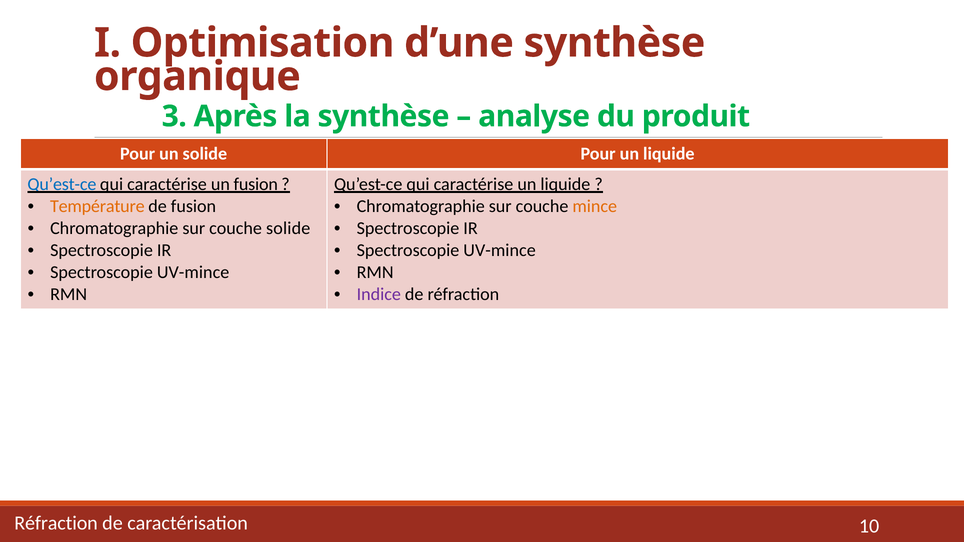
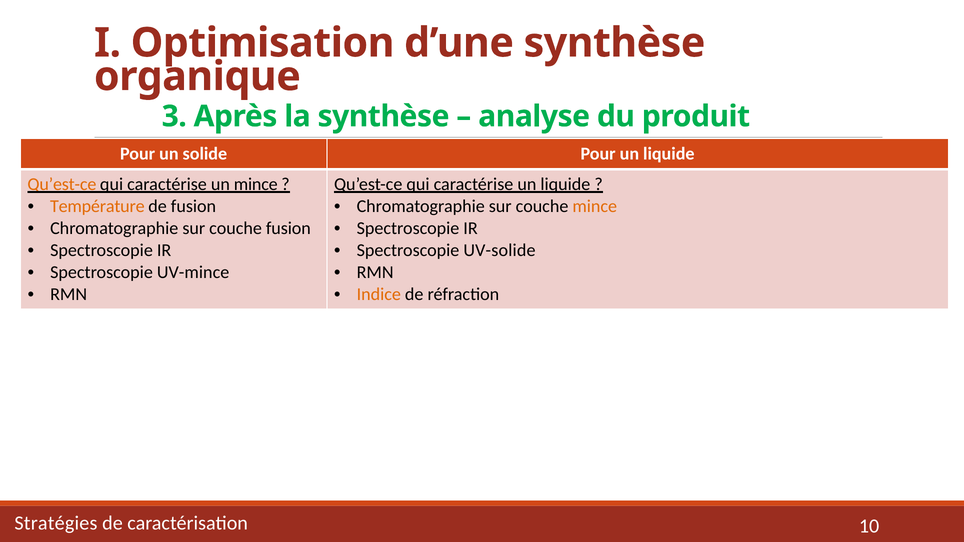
Qu’est-ce at (62, 184) colour: blue -> orange
un fusion: fusion -> mince
couche solide: solide -> fusion
UV-mince at (500, 250): UV-mince -> UV-solide
Indice colour: purple -> orange
Réfraction at (56, 524): Réfraction -> Stratégies
